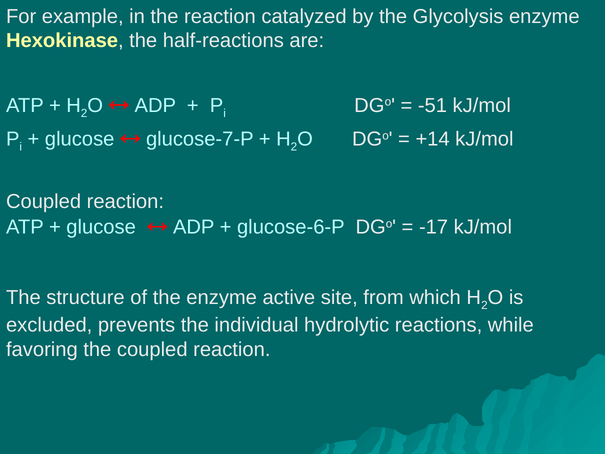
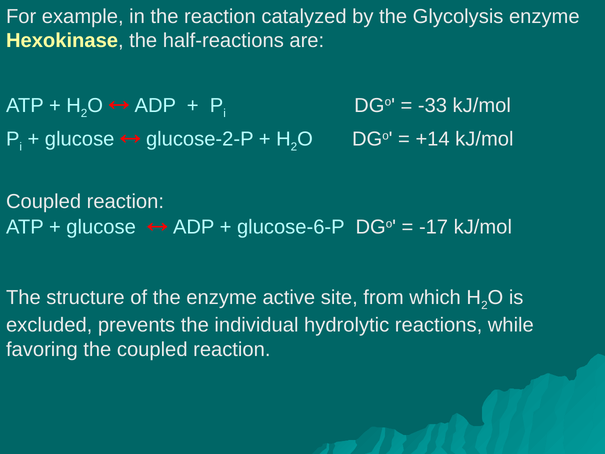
-51: -51 -> -33
glucose-7-P: glucose-7-P -> glucose-2-P
